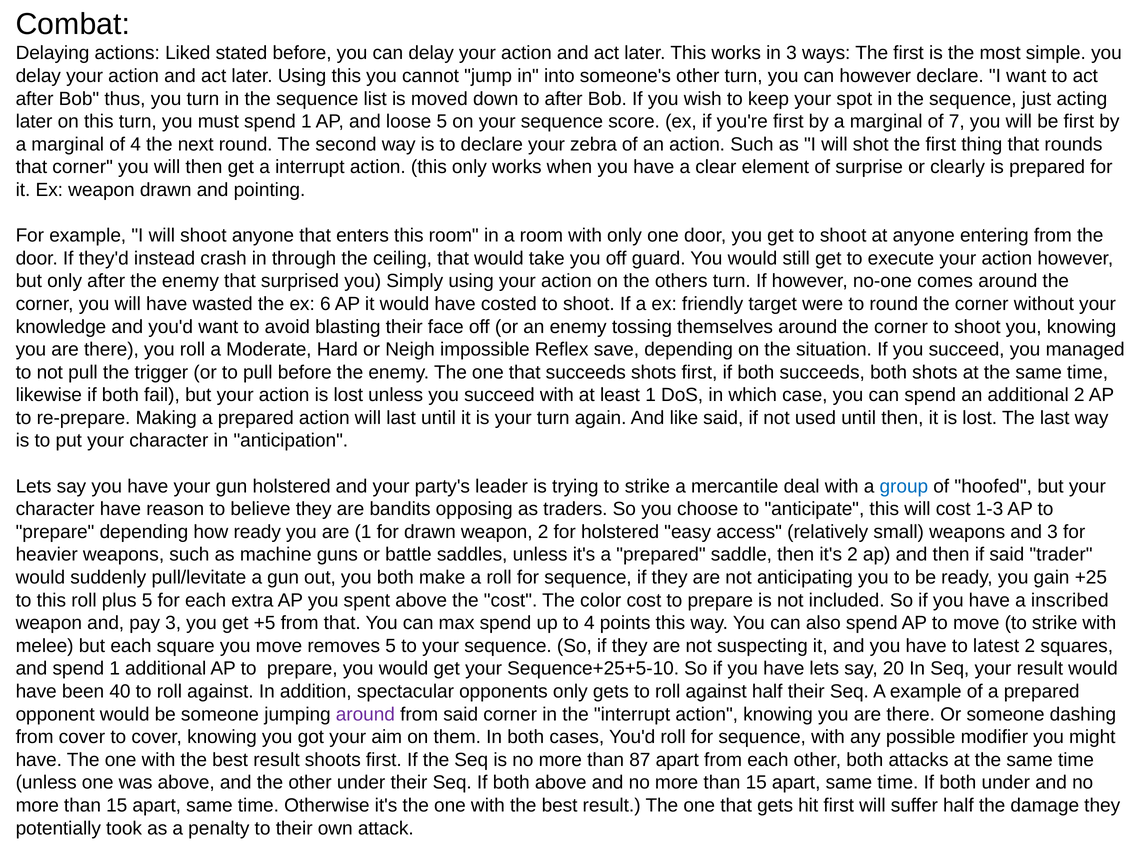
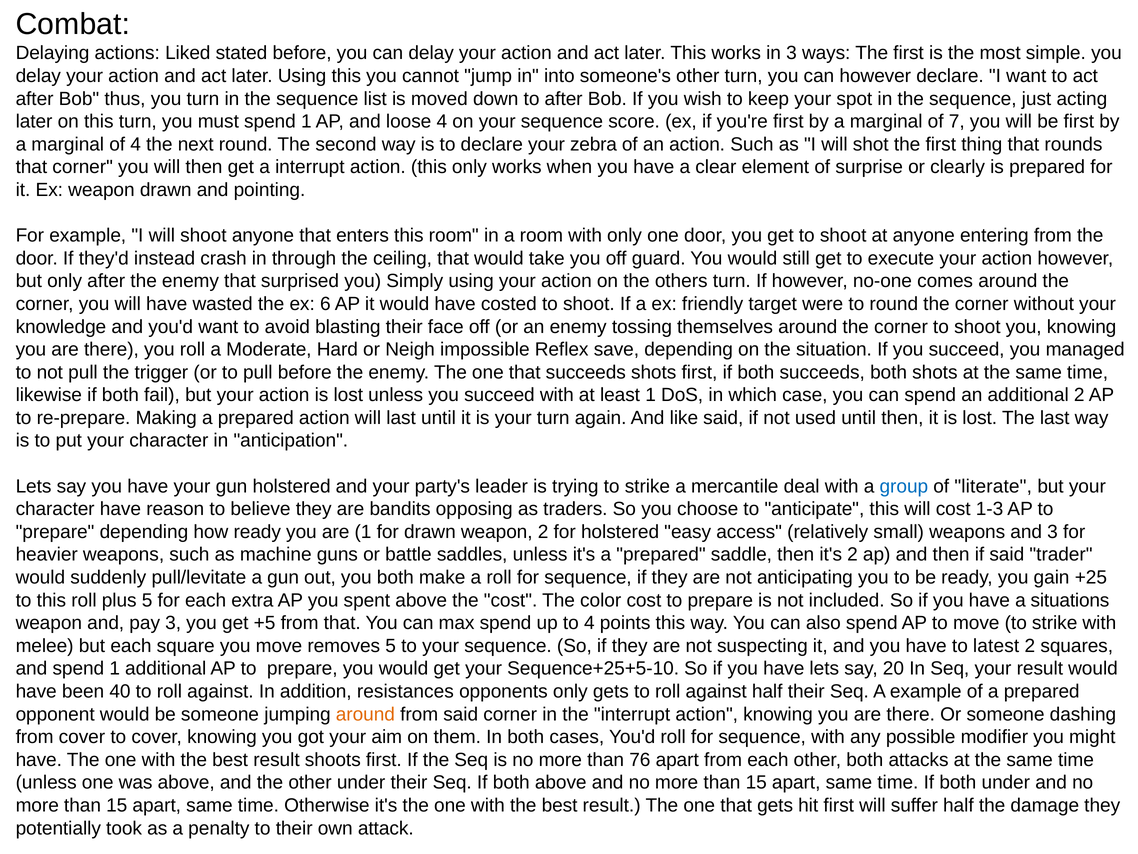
loose 5: 5 -> 4
hoofed: hoofed -> literate
inscribed: inscribed -> situations
spectacular: spectacular -> resistances
around at (365, 714) colour: purple -> orange
87: 87 -> 76
